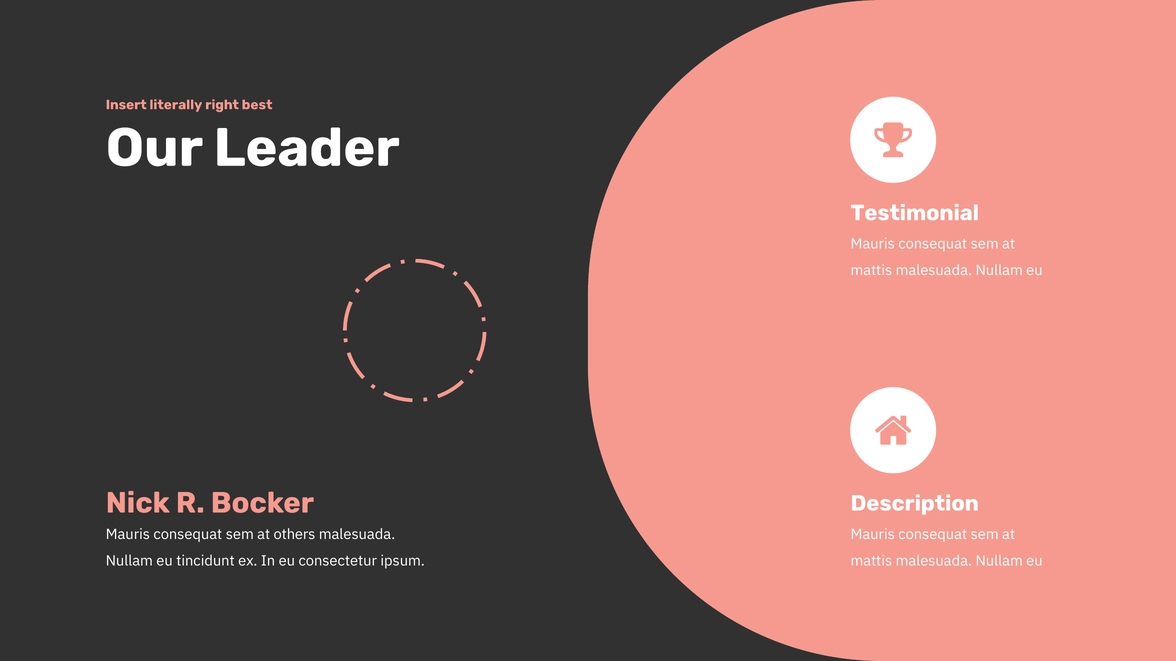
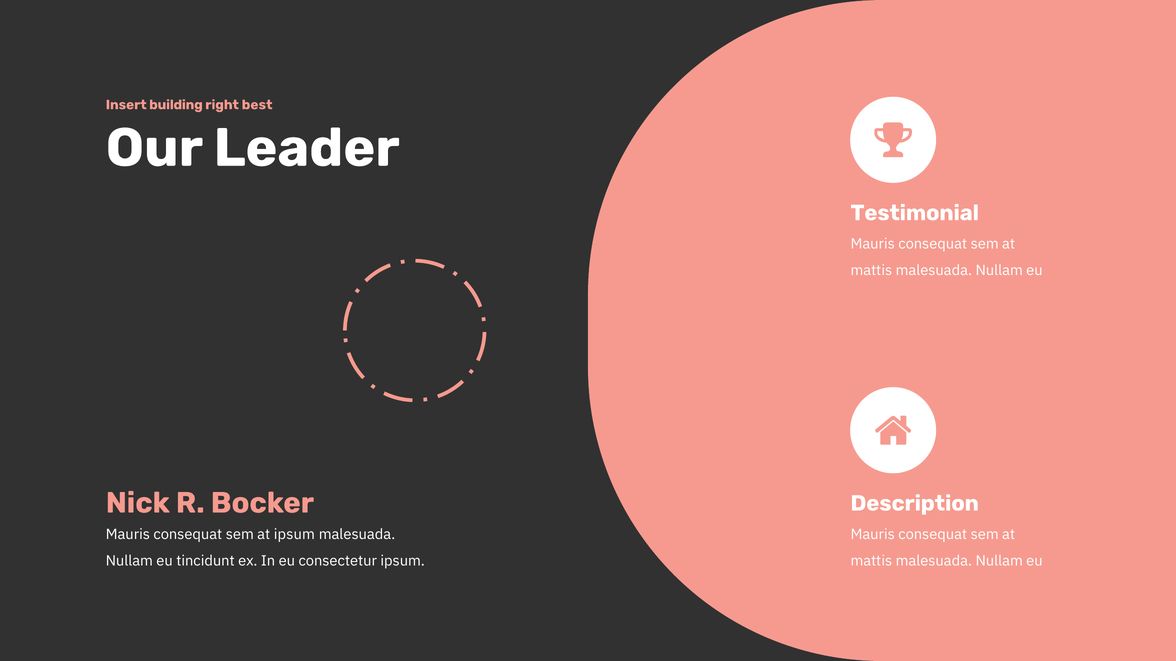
literally: literally -> building
at others: others -> ipsum
